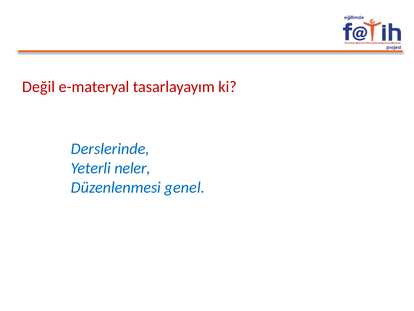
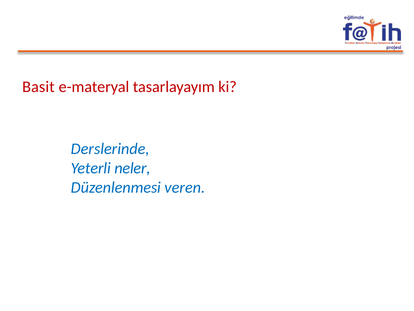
Değil: Değil -> Basit
genel: genel -> veren
